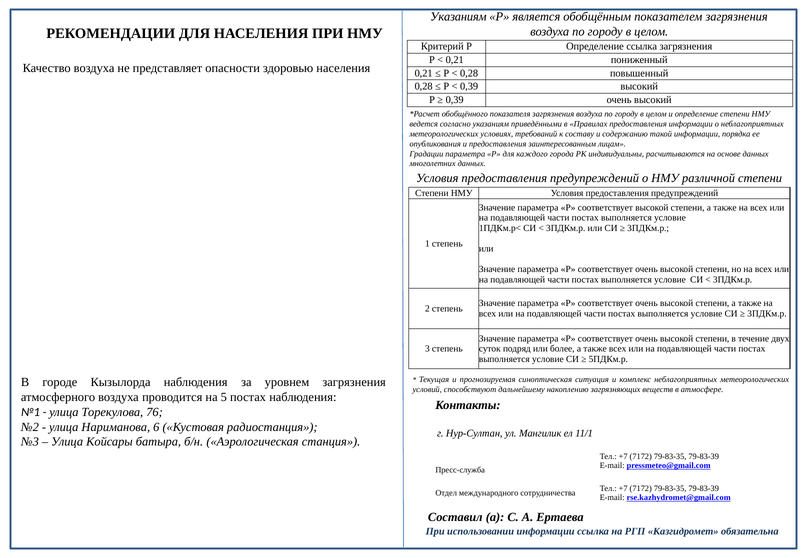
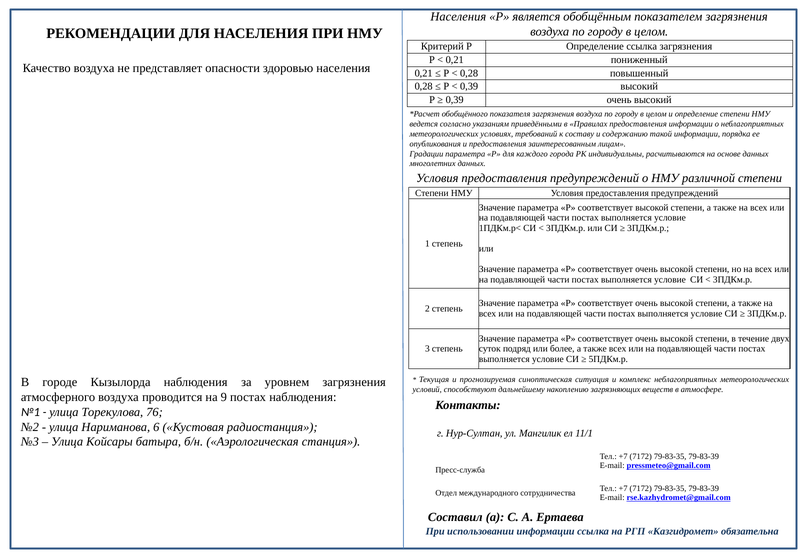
Указаниям at (458, 17): Указаниям -> Населения
5: 5 -> 9
